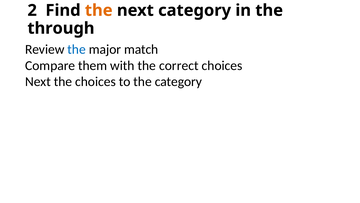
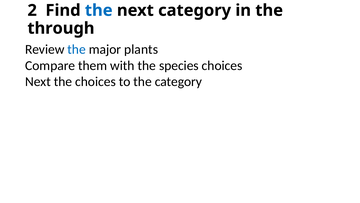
the at (99, 10) colour: orange -> blue
match: match -> plants
correct: correct -> species
